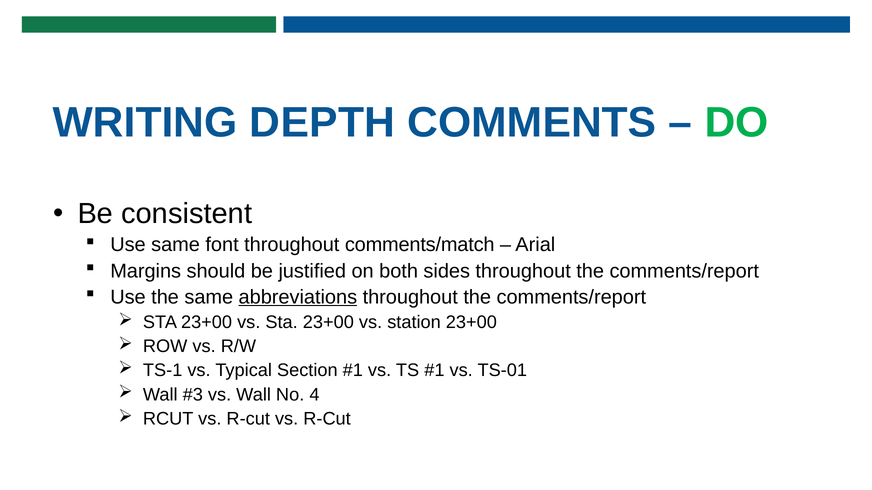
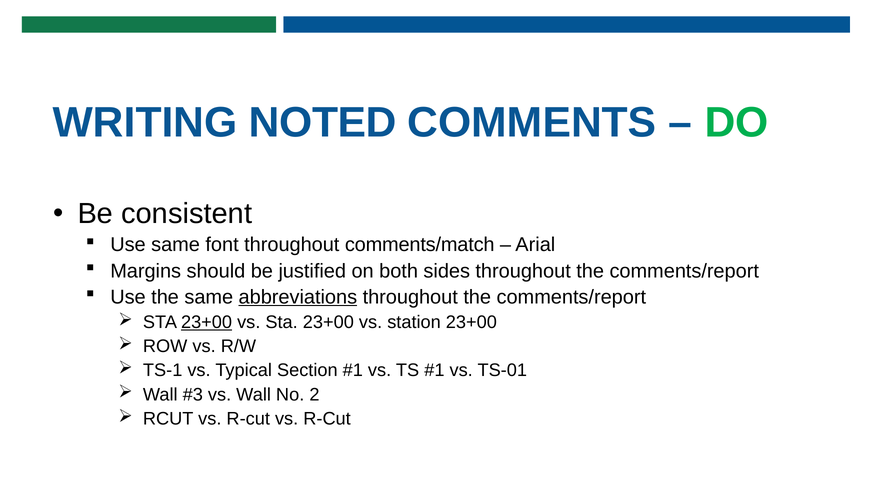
DEPTH: DEPTH -> NOTED
23+00 at (207, 323) underline: none -> present
4: 4 -> 2
